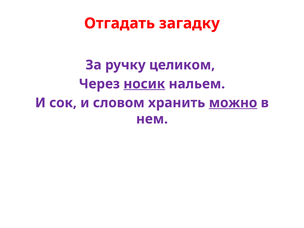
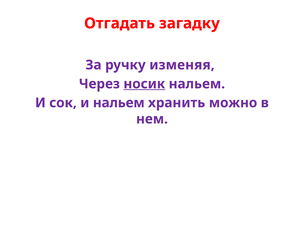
целиком: целиком -> изменяя
и словом: словом -> нальем
можно underline: present -> none
